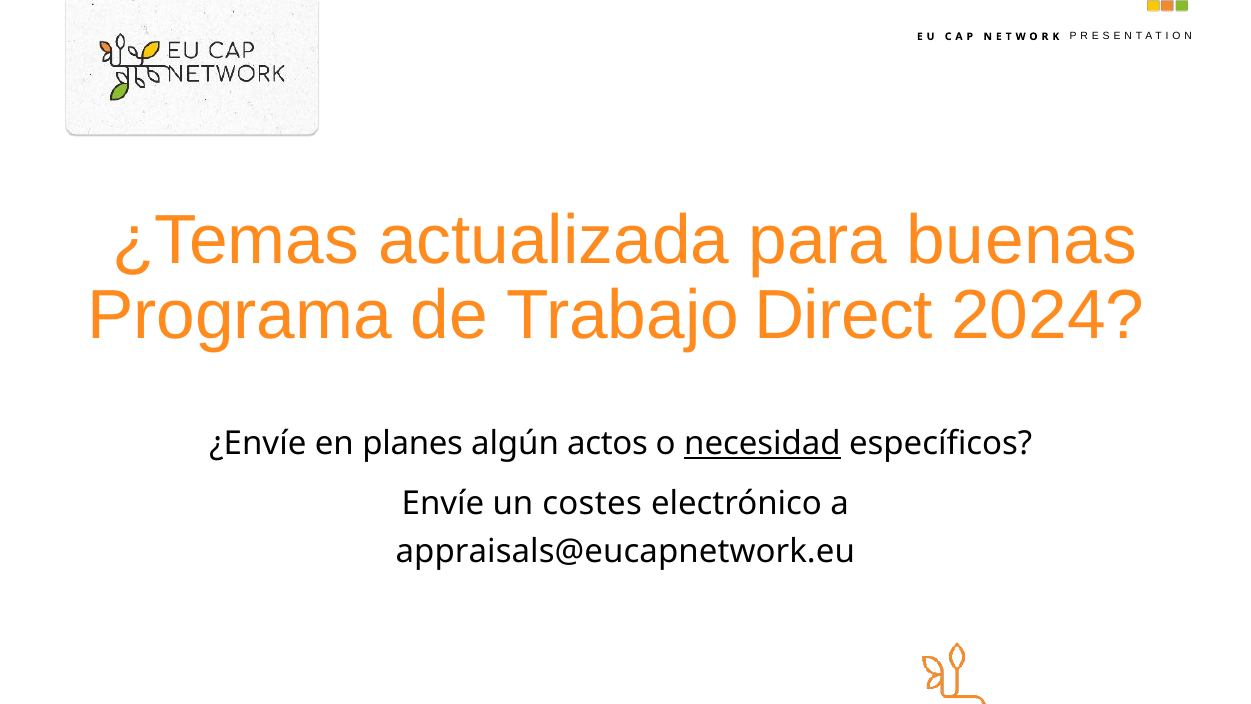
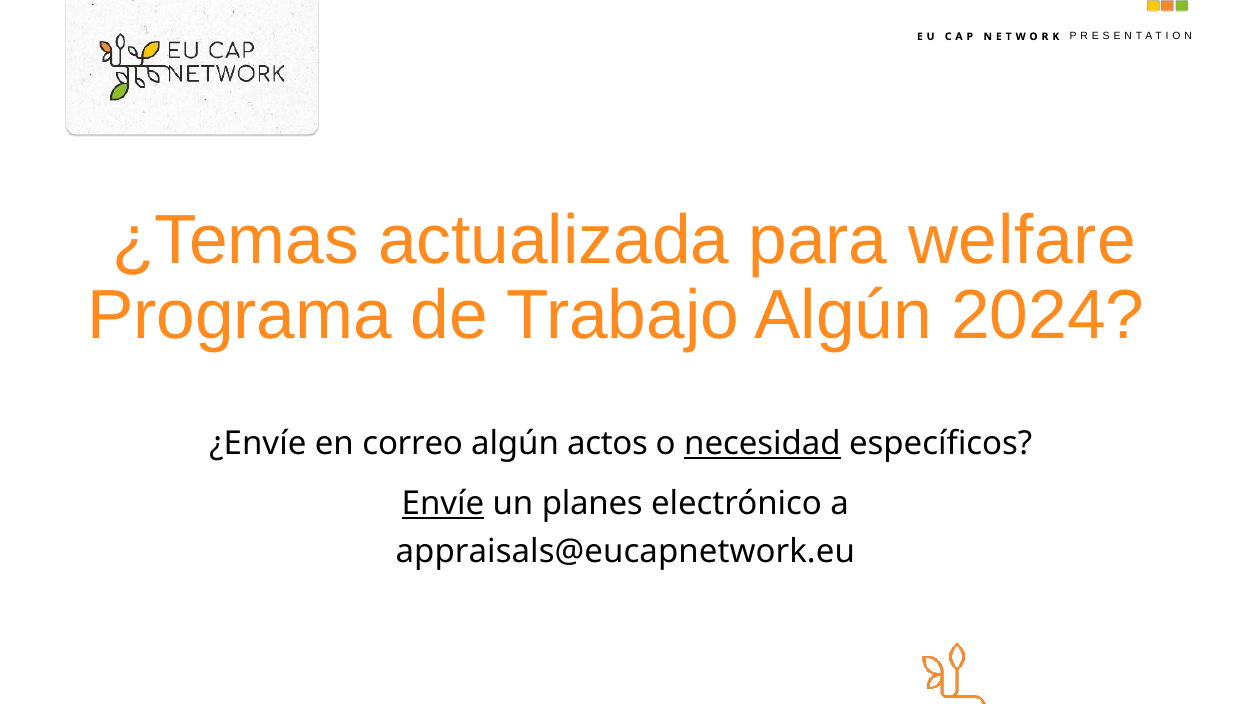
buenas: buenas -> welfare
Trabajo Direct: Direct -> Algún
planes: planes -> correo
Envíe underline: none -> present
costes: costes -> planes
